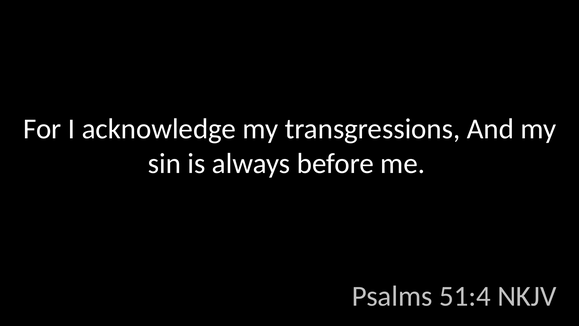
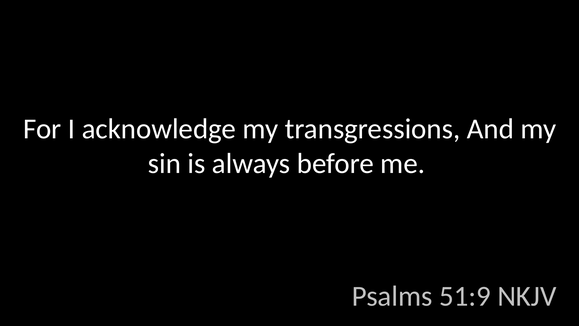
51:4: 51:4 -> 51:9
